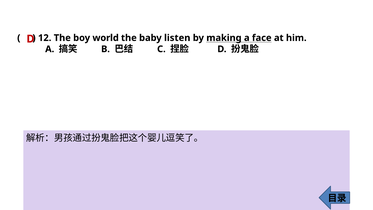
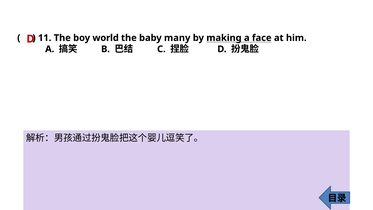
12: 12 -> 11
listen: listen -> many
